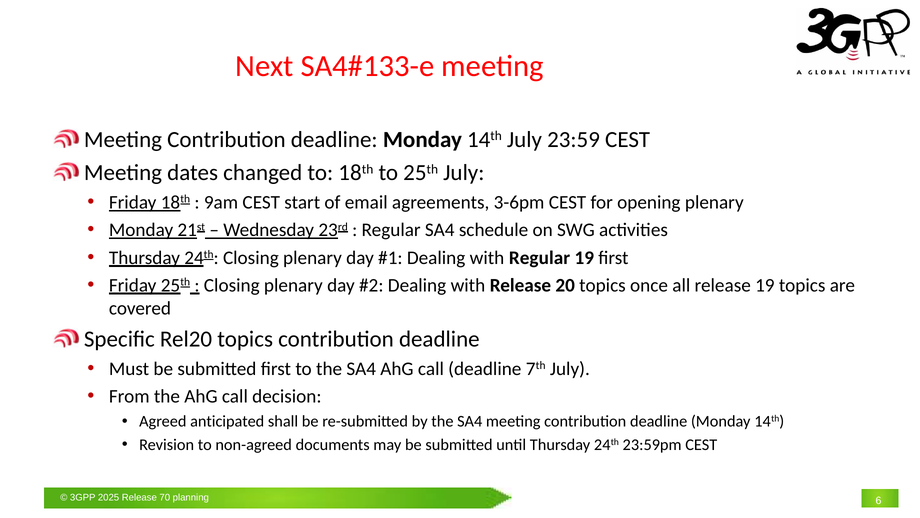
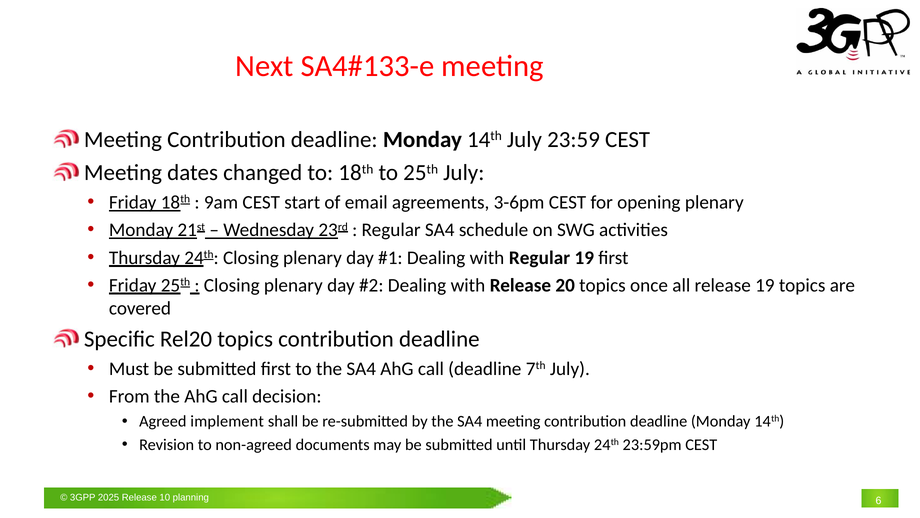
anticipated: anticipated -> implement
70: 70 -> 10
